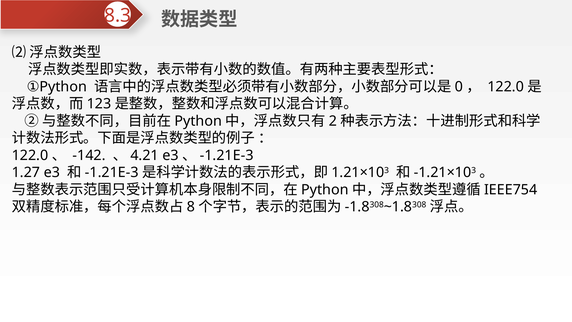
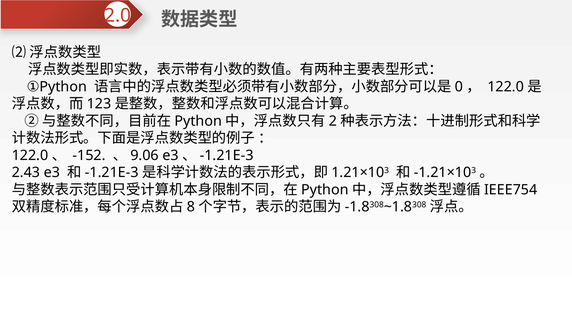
8.3: 8.3 -> 2.0
-142: -142 -> -152
4.21: 4.21 -> 9.06
1.27: 1.27 -> 2.43
